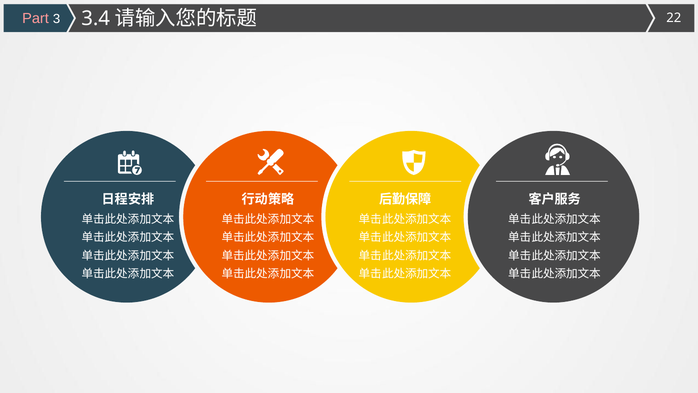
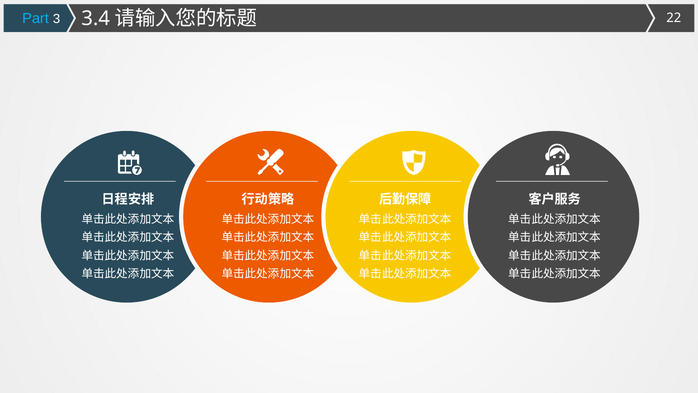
Part colour: pink -> light blue
